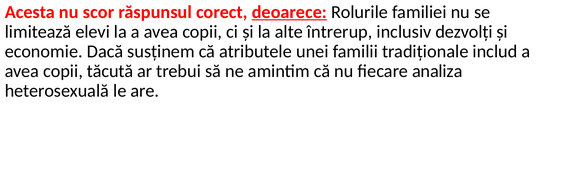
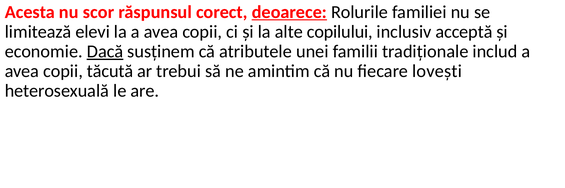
întrerup: întrerup -> copilului
dezvolți: dezvolți -> acceptă
Dacă underline: none -> present
analiza: analiza -> lovești
